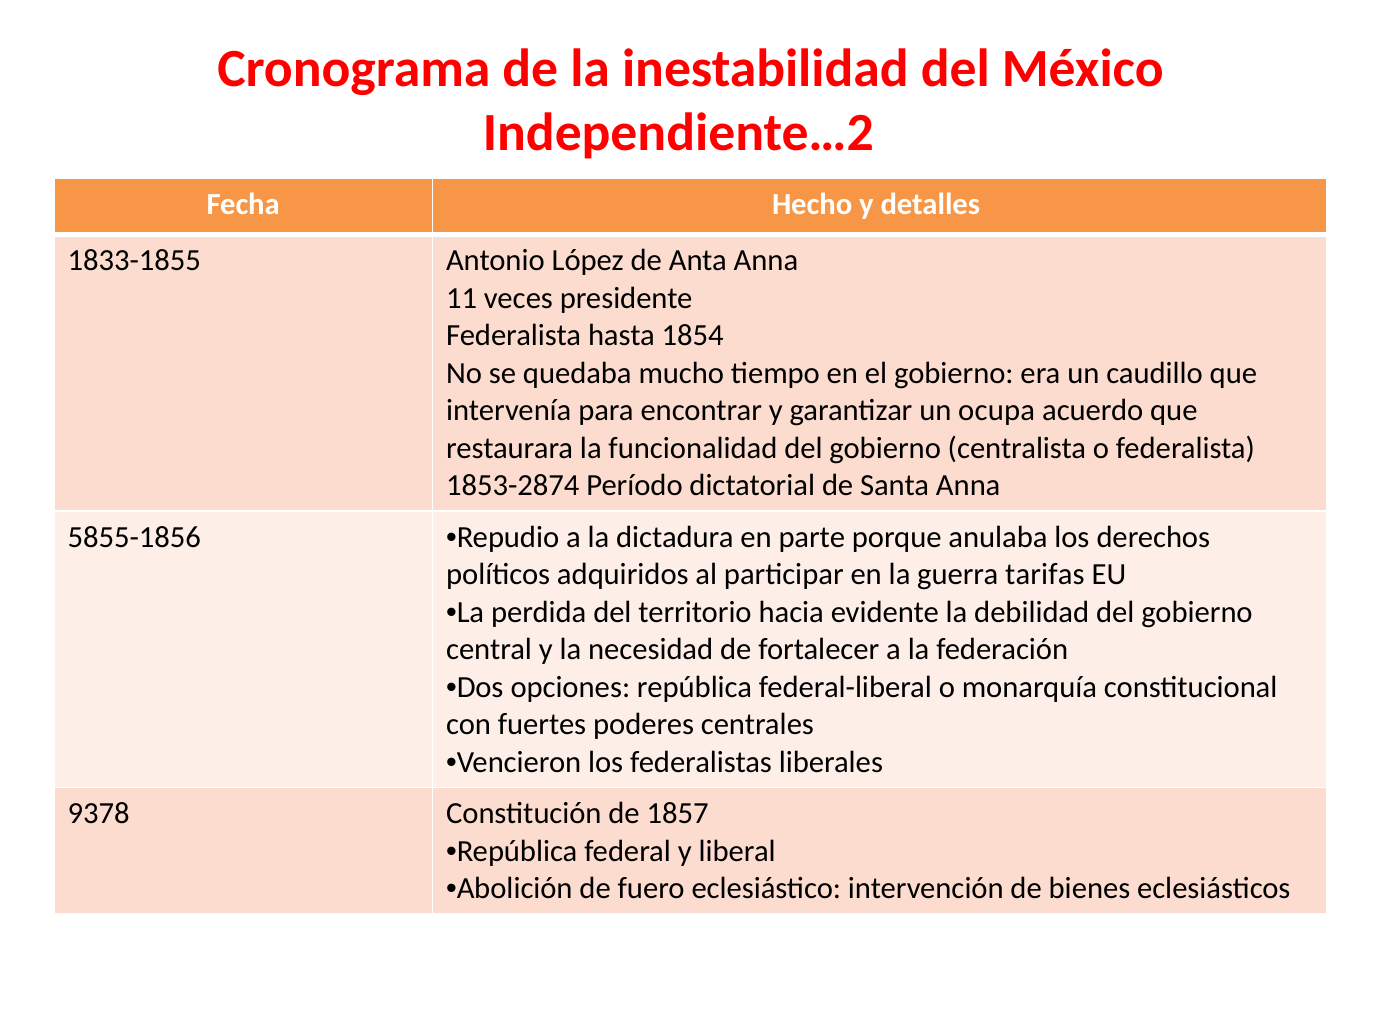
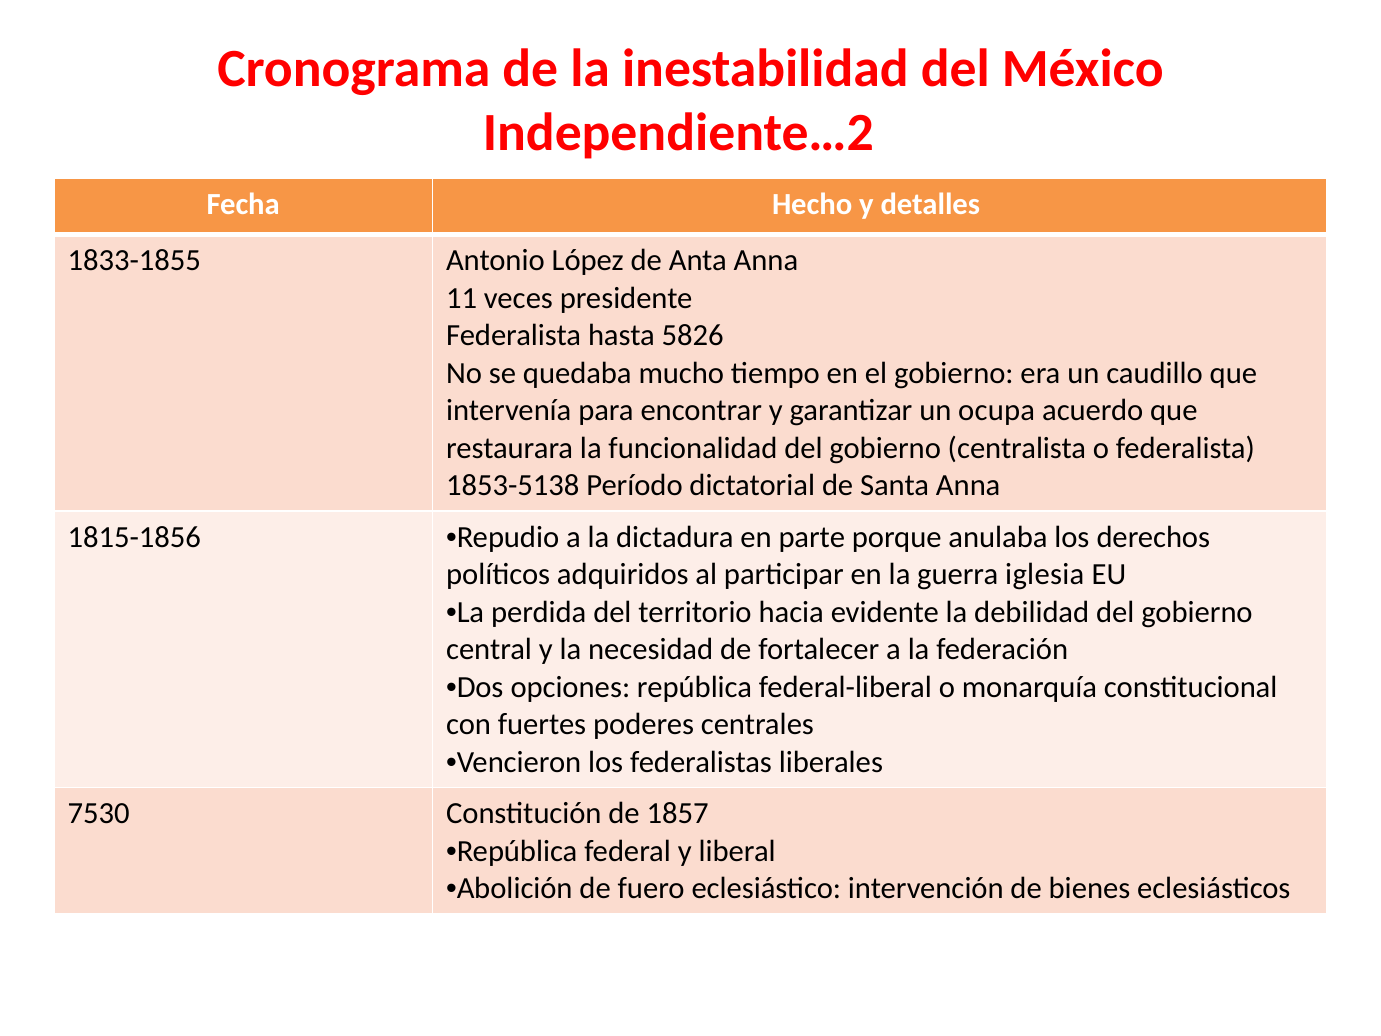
1854: 1854 -> 5826
1853-2874: 1853-2874 -> 1853-5138
5855-1856: 5855-1856 -> 1815-1856
tarifas: tarifas -> iglesia
9378: 9378 -> 7530
